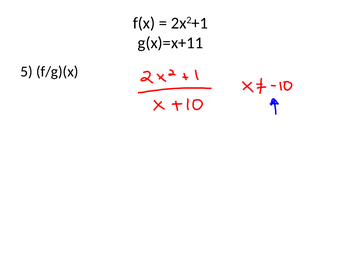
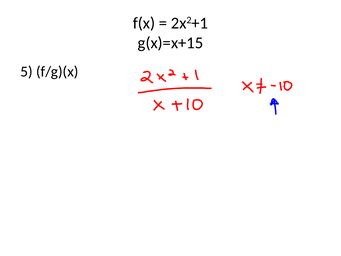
g(x)=x+11: g(x)=x+11 -> g(x)=x+15
